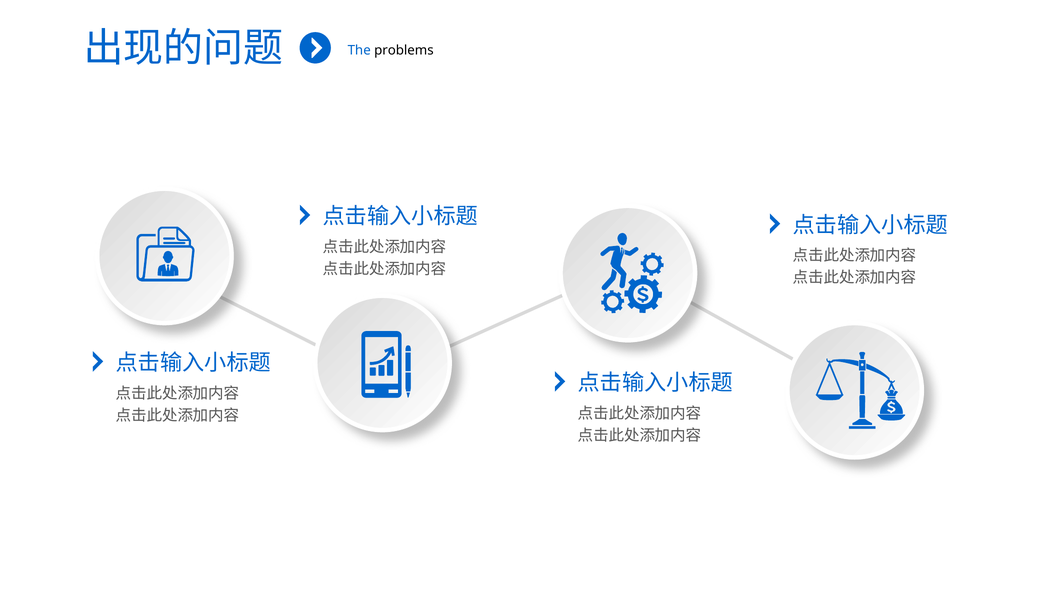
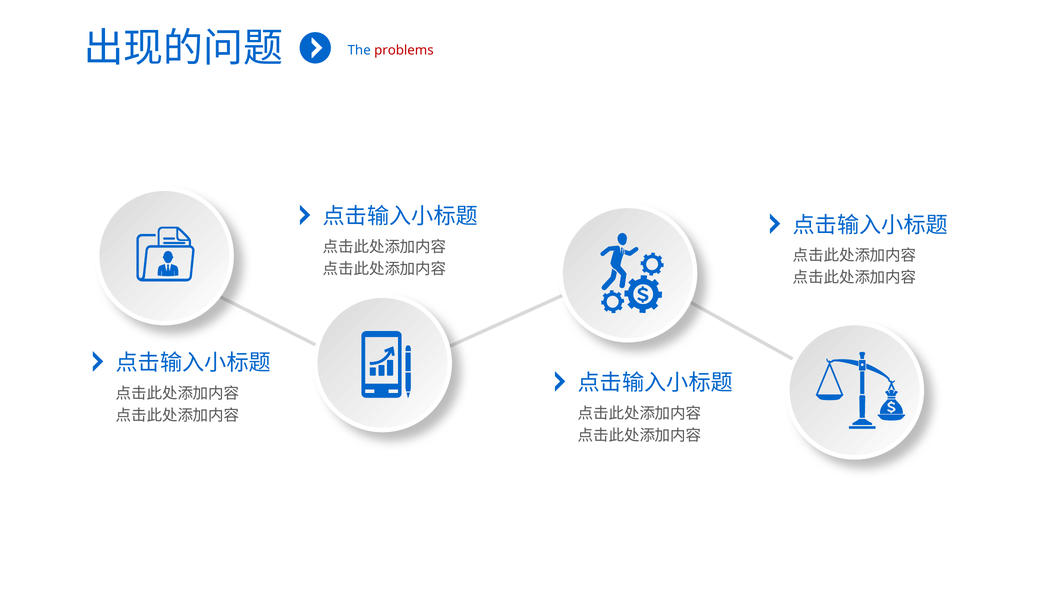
problems colour: black -> red
